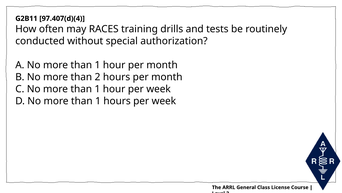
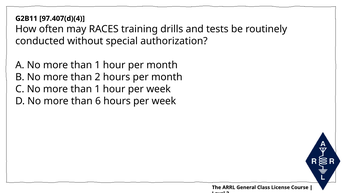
1 at (98, 101): 1 -> 6
